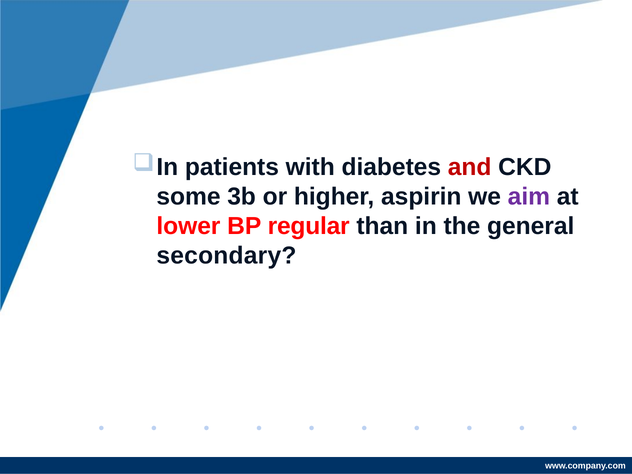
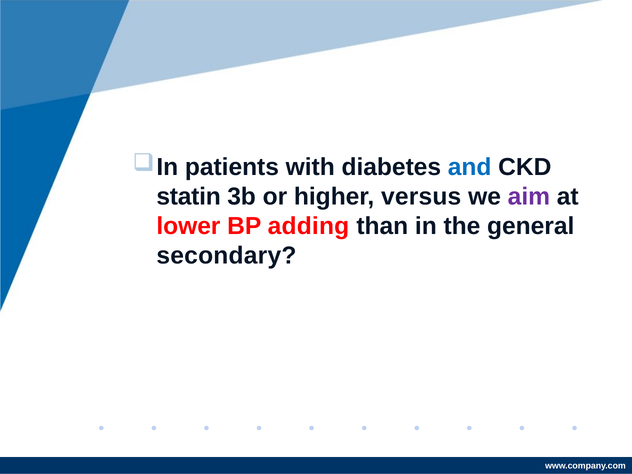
and colour: red -> blue
some: some -> statin
aspirin: aspirin -> versus
regular: regular -> adding
